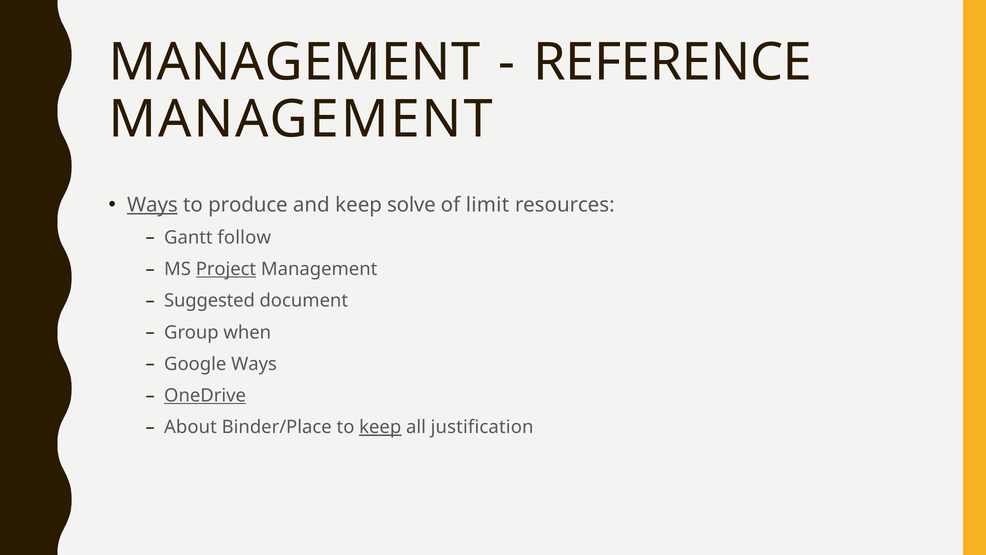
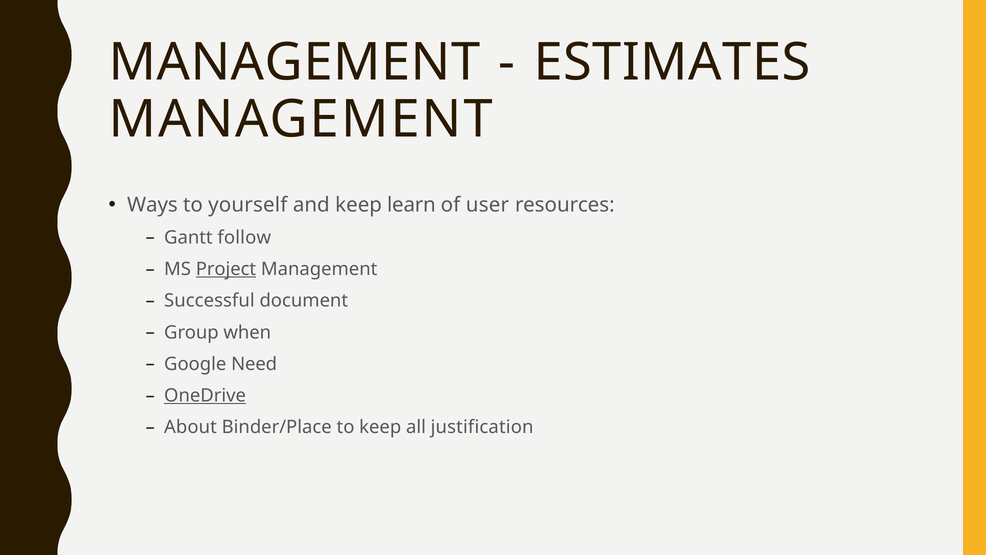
REFERENCE: REFERENCE -> ESTIMATES
Ways at (152, 205) underline: present -> none
produce: produce -> yourself
solve: solve -> learn
limit: limit -> user
Suggested: Suggested -> Successful
Google Ways: Ways -> Need
keep at (380, 427) underline: present -> none
